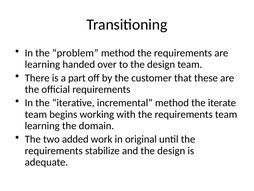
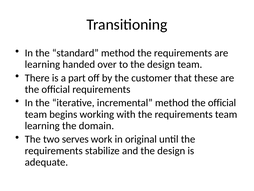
problem: problem -> standard
method the iterate: iterate -> official
added: added -> serves
